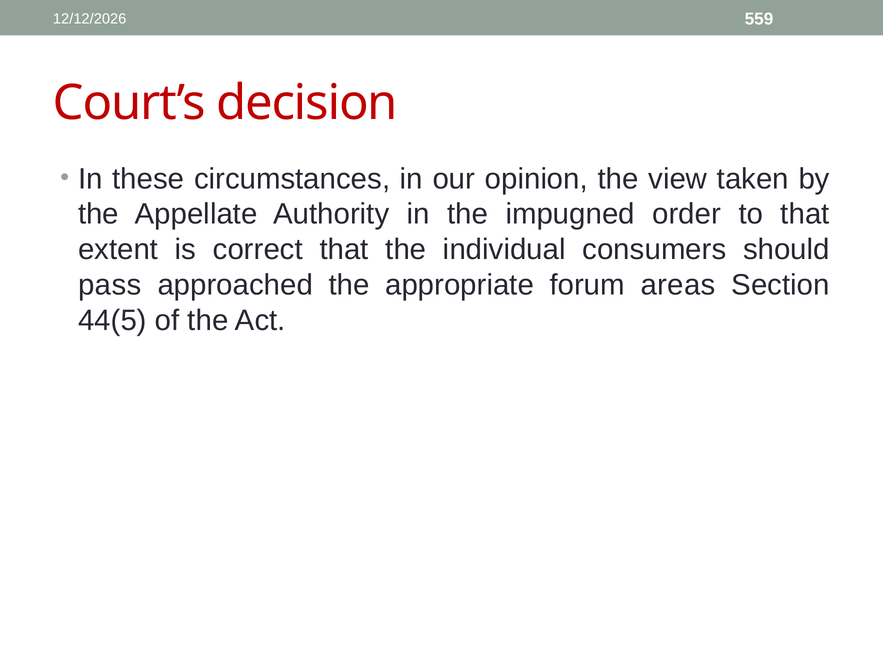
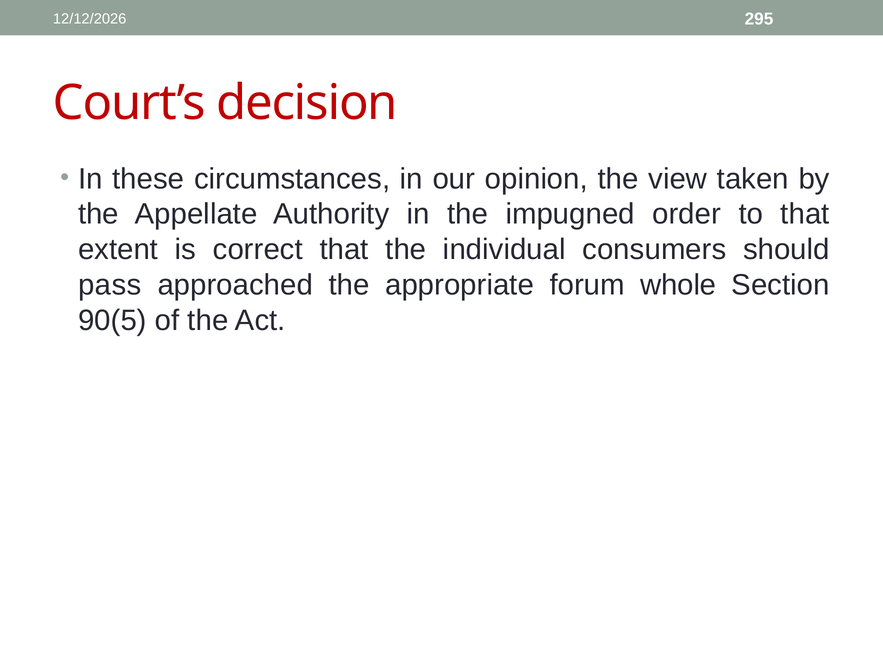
559: 559 -> 295
areas: areas -> whole
44(5: 44(5 -> 90(5
